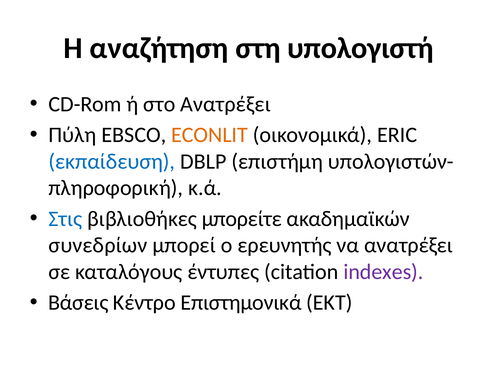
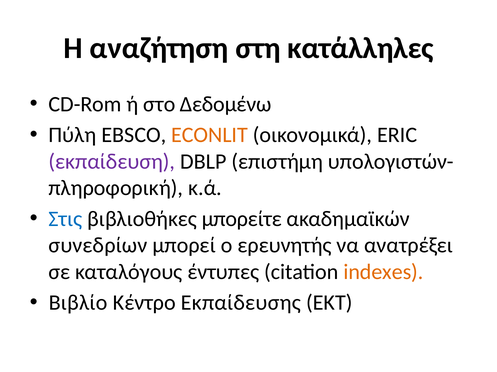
υπολογιστή: υπολογιστή -> κατάλληλες
στο Ανατρέξει: Ανατρέξει -> Δεδομένω
εκπαίδευση colour: blue -> purple
indexes colour: purple -> orange
Βάσεις: Βάσεις -> Βιβλίο
Επιστημονικά: Επιστημονικά -> Εκπαίδευσης
